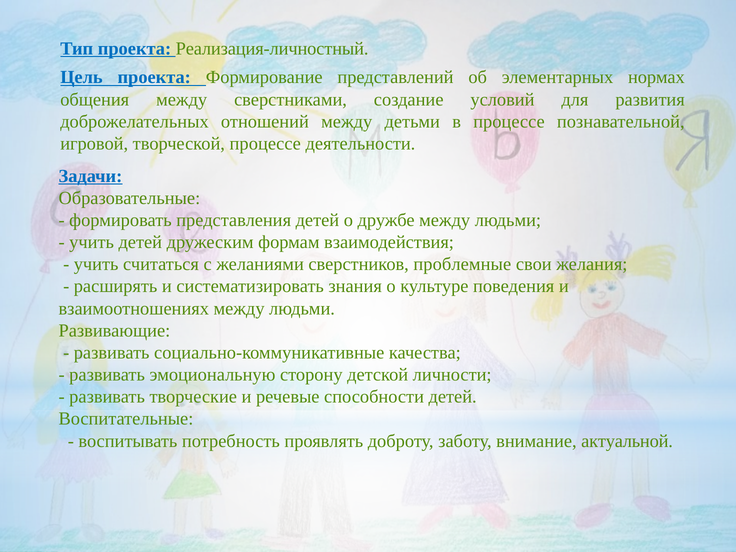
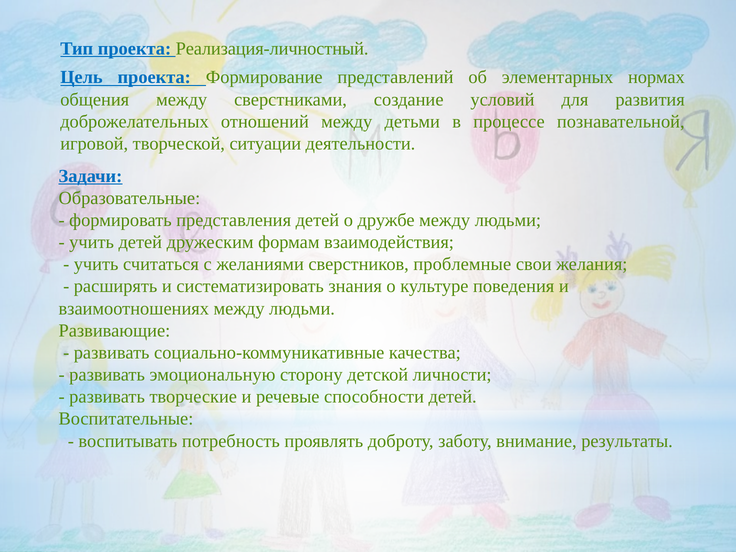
творческой процессе: процессе -> ситуации
актуальной: актуальной -> результаты
